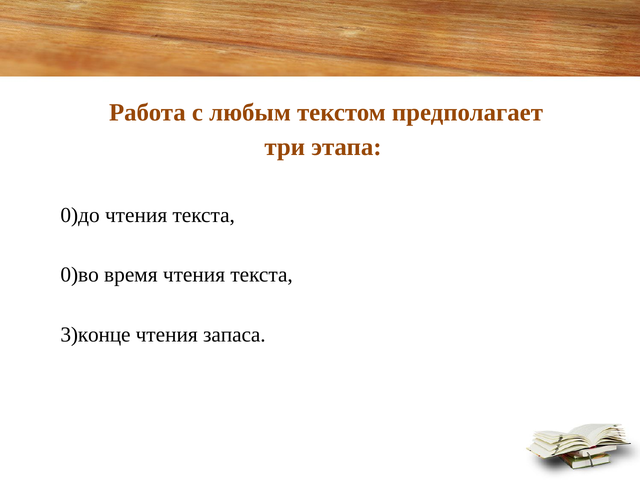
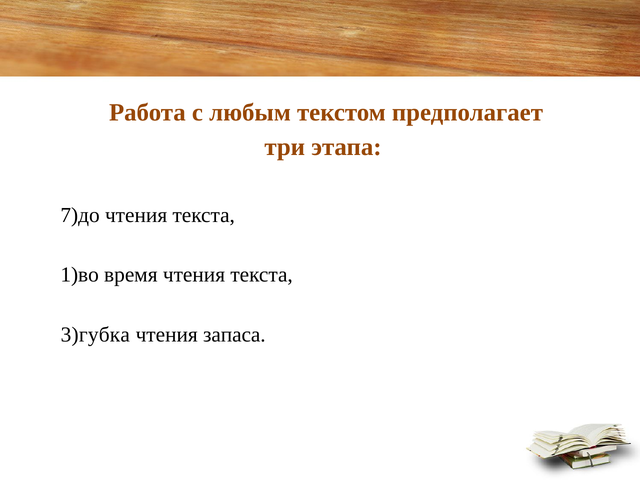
0)до: 0)до -> 7)до
0)во: 0)во -> 1)во
3)конце: 3)конце -> 3)губка
